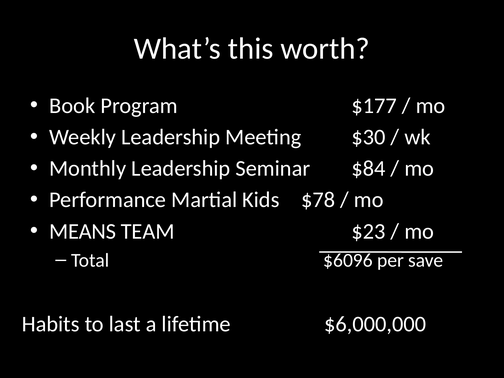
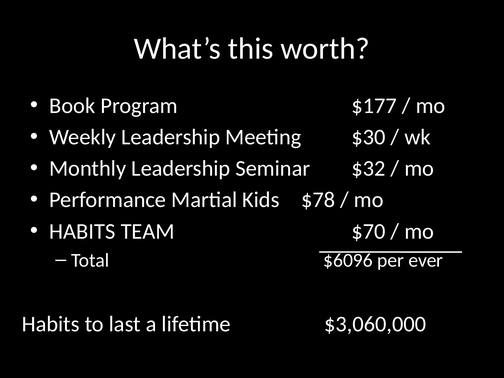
$84: $84 -> $32
MEANS at (83, 231): MEANS -> HABITS
$23: $23 -> $70
save: save -> ever
$6,000,000: $6,000,000 -> $3,060,000
